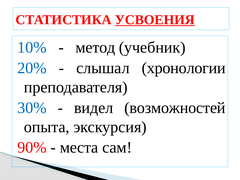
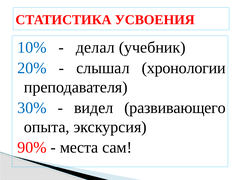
УСВОЕНИЯ underline: present -> none
метод: метод -> делал
возможностей: возможностей -> развивающего
